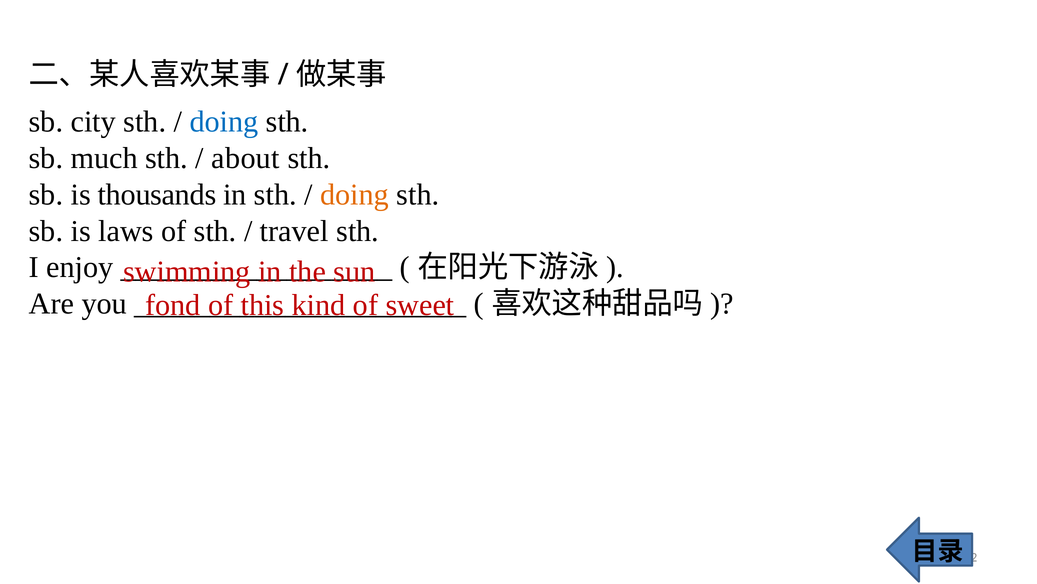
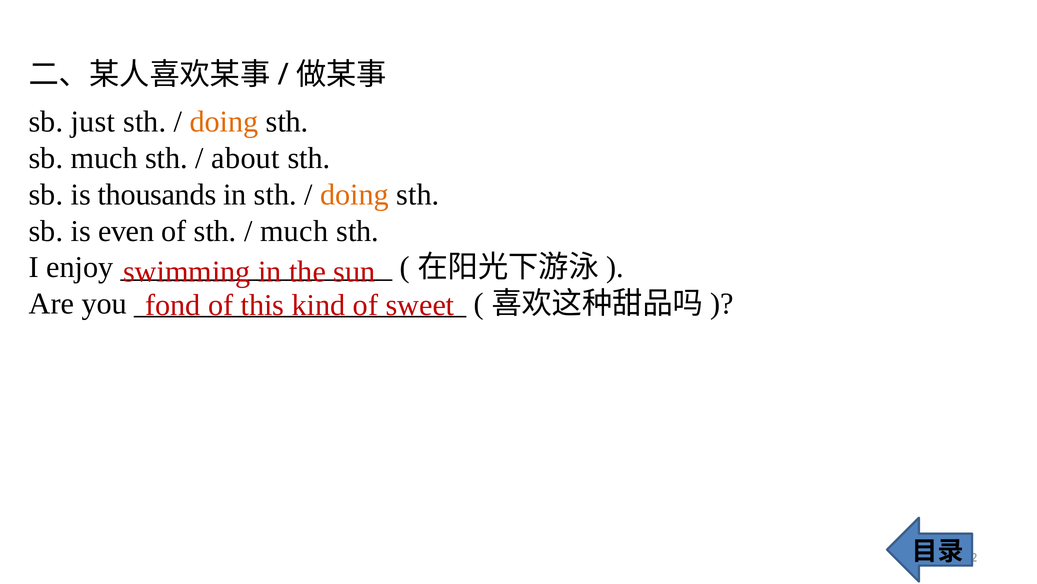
city: city -> just
doing at (224, 122) colour: blue -> orange
laws: laws -> even
travel at (294, 231): travel -> much
